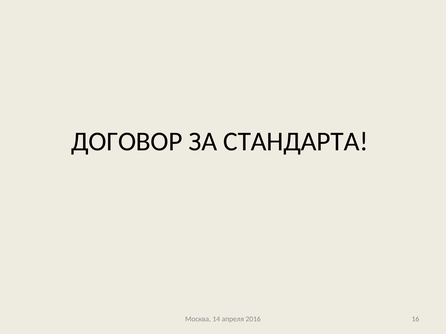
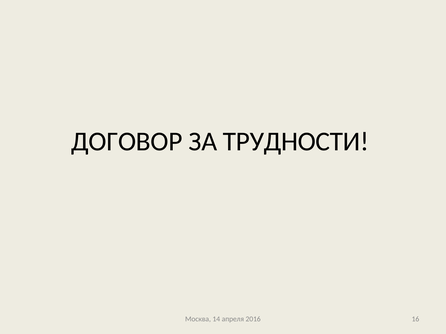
СТАНДАРТА: СТАНДАРТА -> ТРУДНОСТИ
